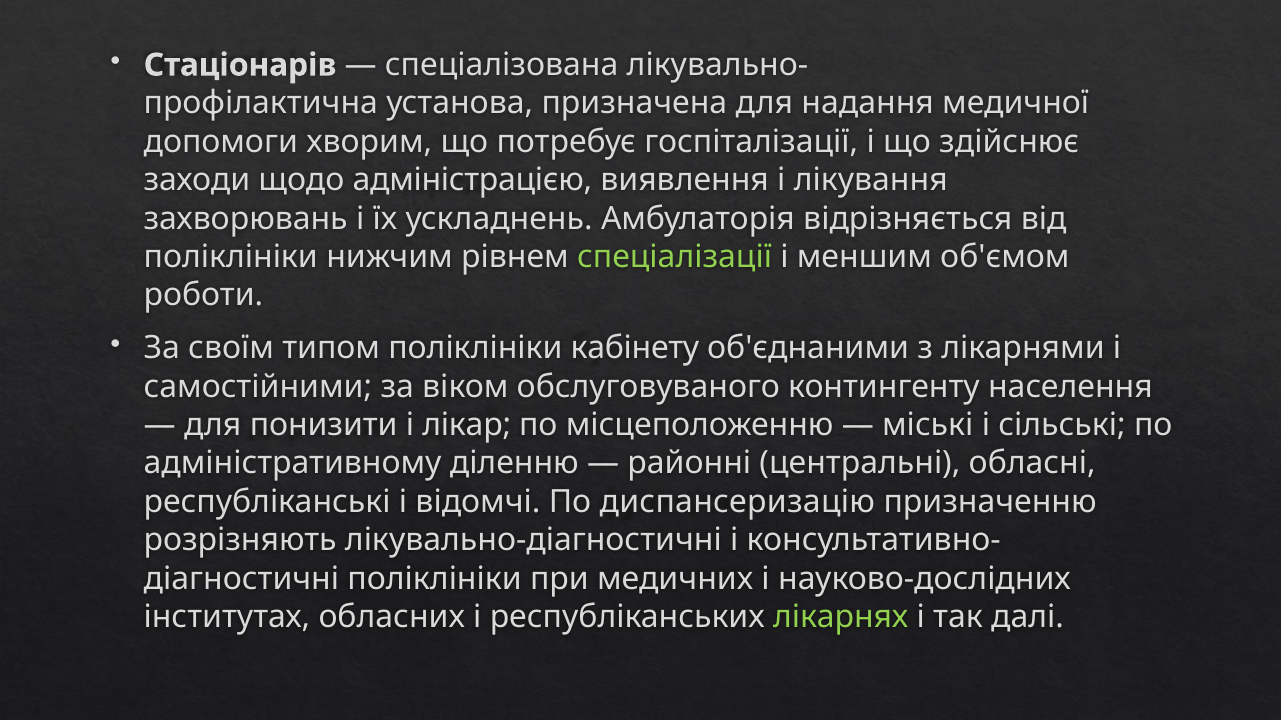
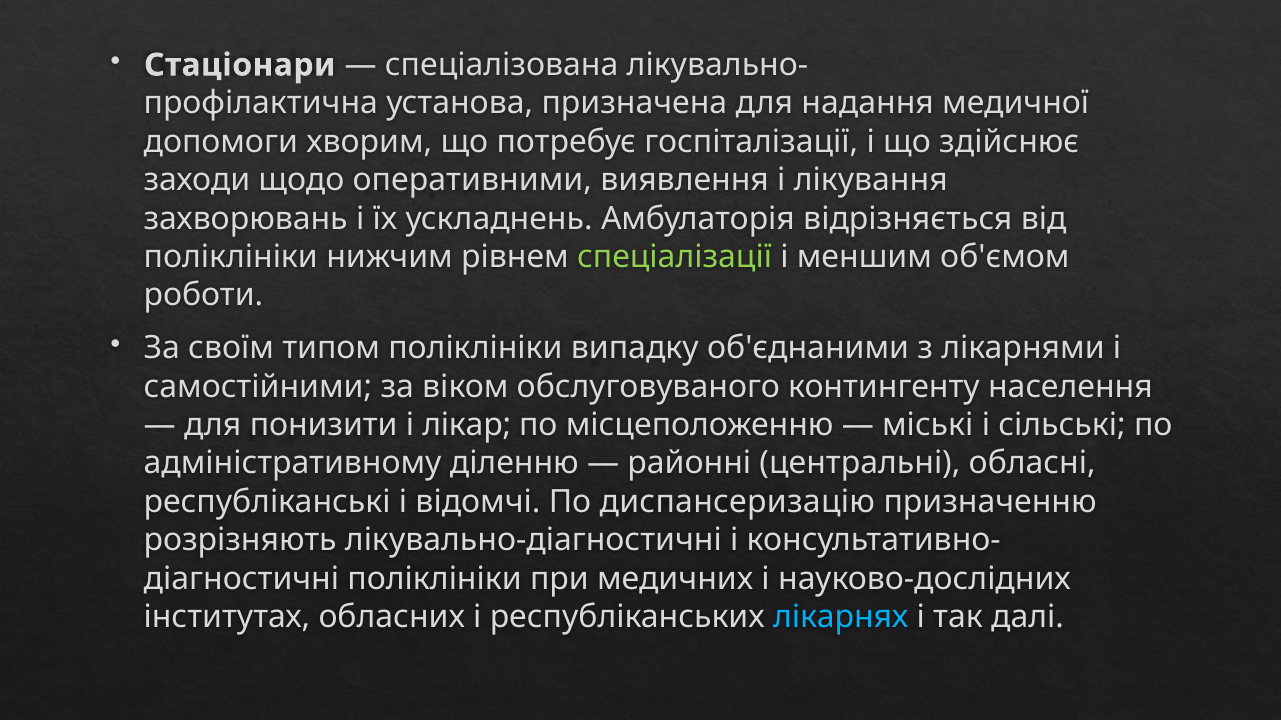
Стаціонарів: Стаціонарів -> Стаціонари
адміністрацією: адміністрацією -> оперативними
кабінету: кабінету -> випадку
лікарнях colour: light green -> light blue
